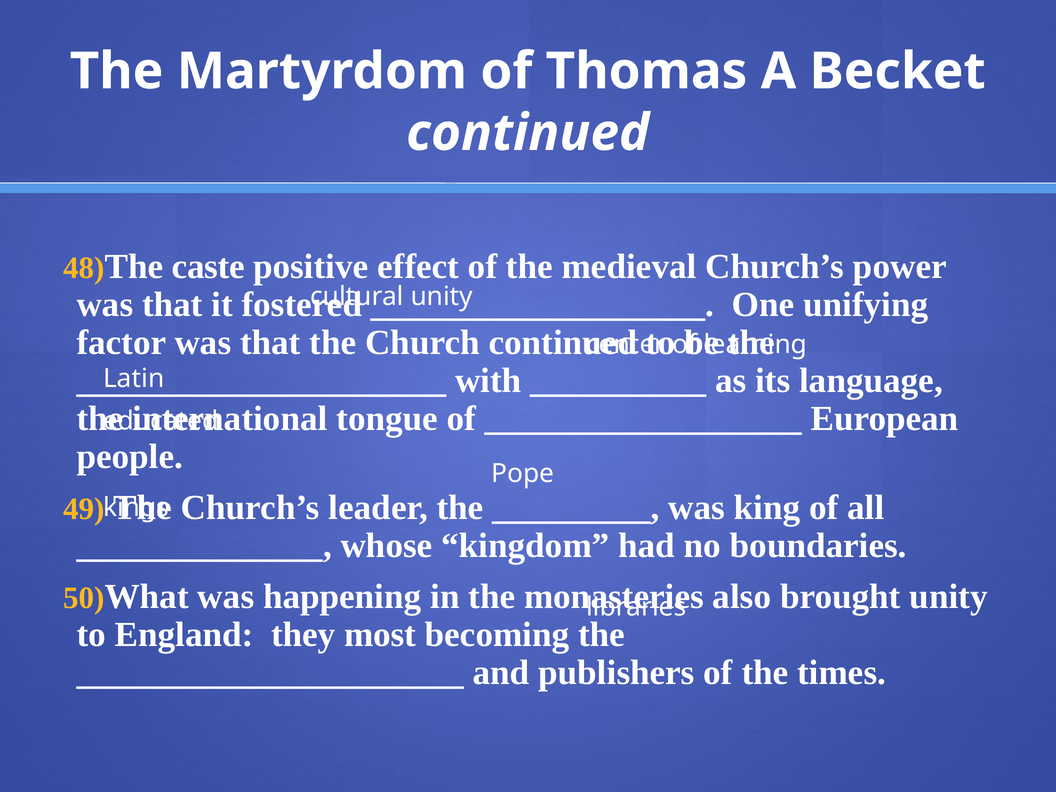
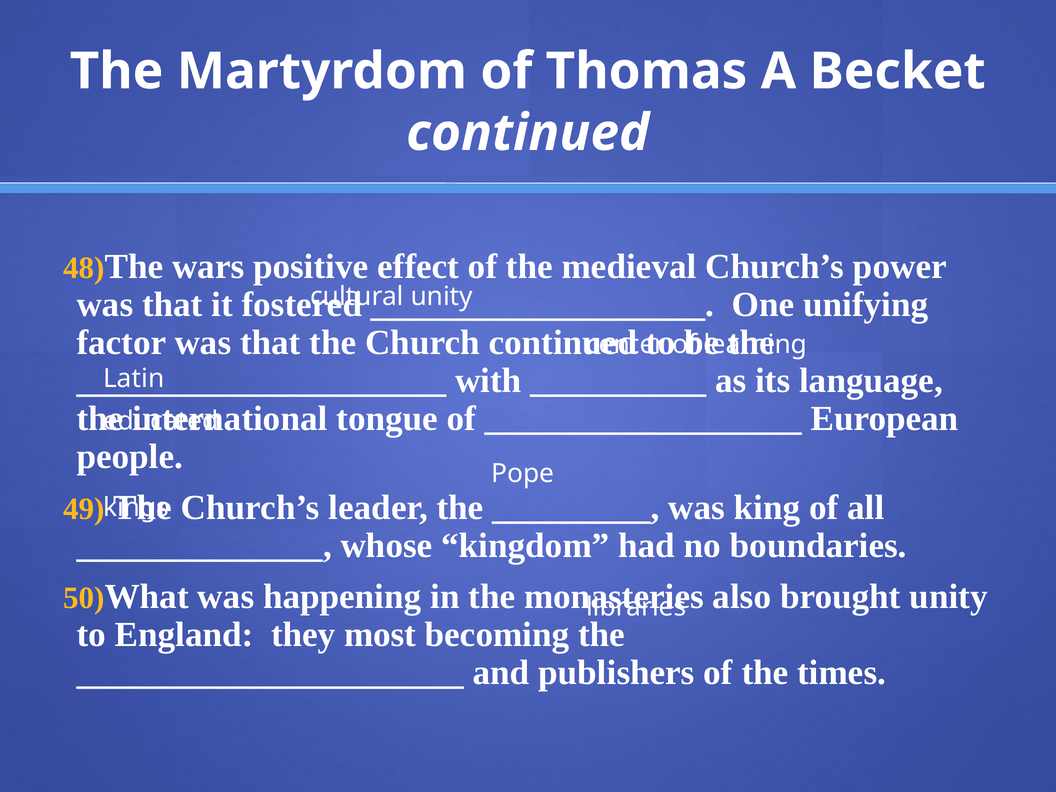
caste: caste -> wars
